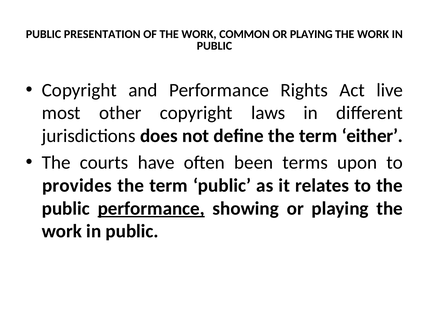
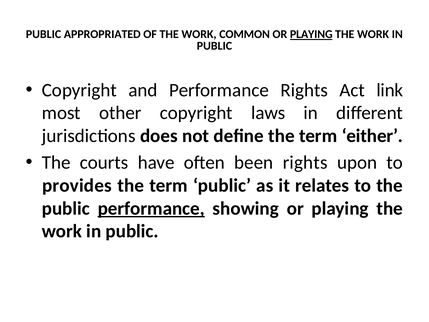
PRESENTATION: PRESENTATION -> APPROPRIATED
PLAYING at (311, 34) underline: none -> present
live: live -> link
been terms: terms -> rights
